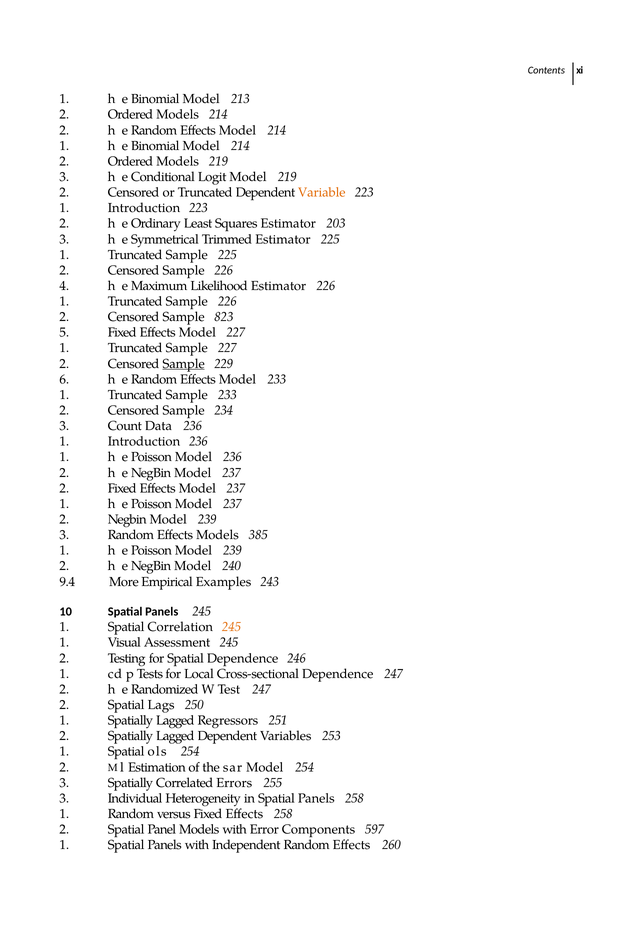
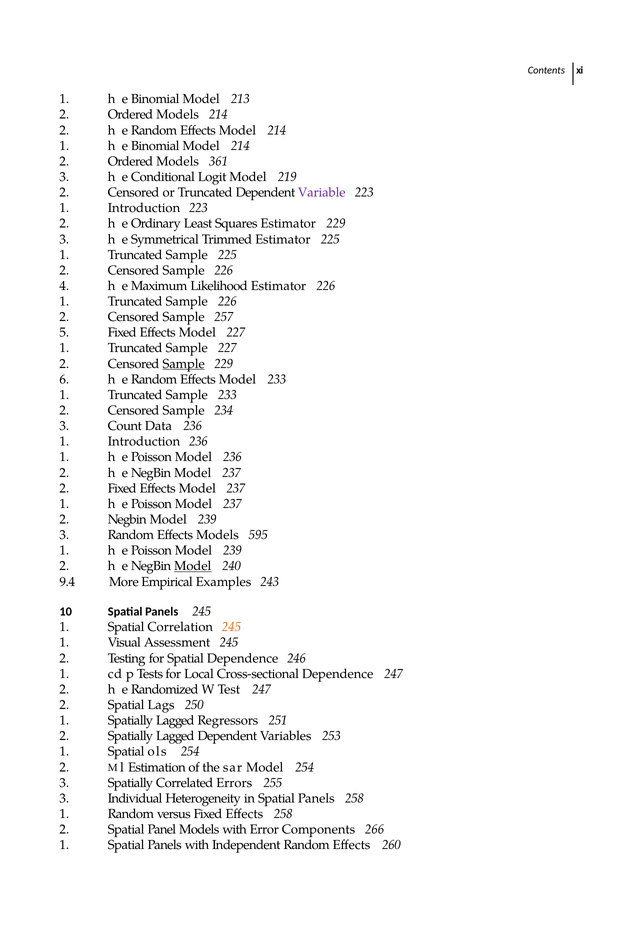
Models 219: 219 -> 361
Variable colour: orange -> purple
Estimator 203: 203 -> 229
823: 823 -> 257
385: 385 -> 595
Model at (193, 566) underline: none -> present
597: 597 -> 266
